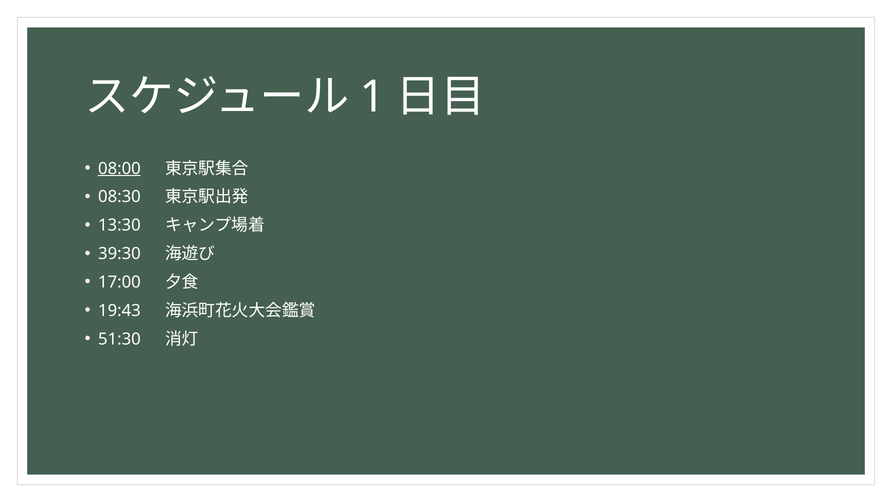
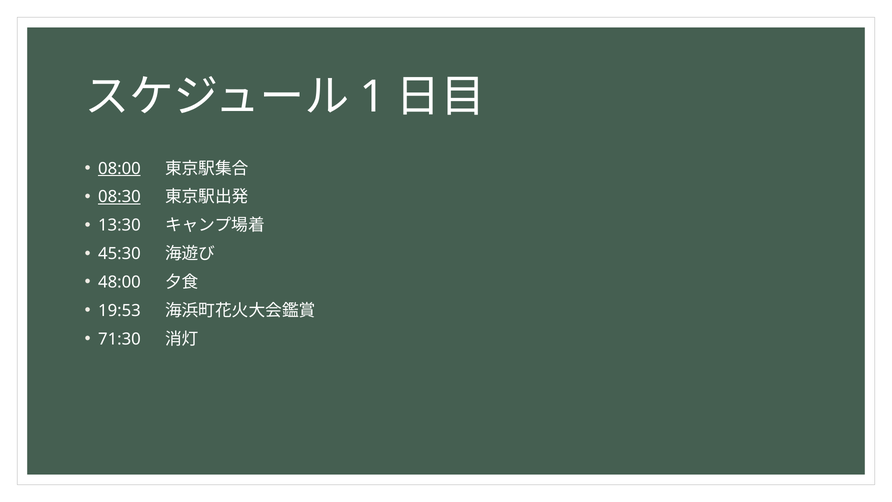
08:30 underline: none -> present
39:30: 39:30 -> 45:30
17:00: 17:00 -> 48:00
19:43: 19:43 -> 19:53
51:30: 51:30 -> 71:30
